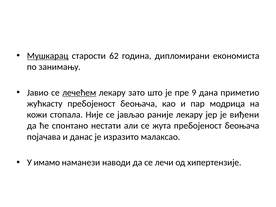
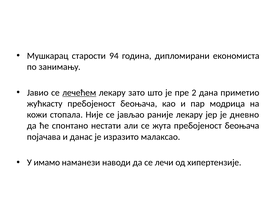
Мушкарац underline: present -> none
62: 62 -> 94
9: 9 -> 2
виђени: виђени -> дневно
